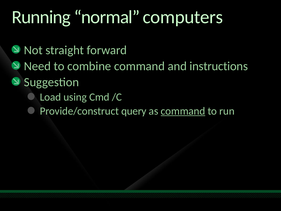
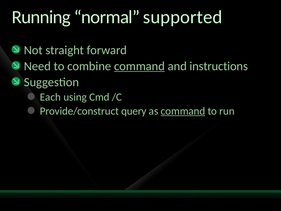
computers: computers -> supported
command at (139, 66) underline: none -> present
Load: Load -> Each
